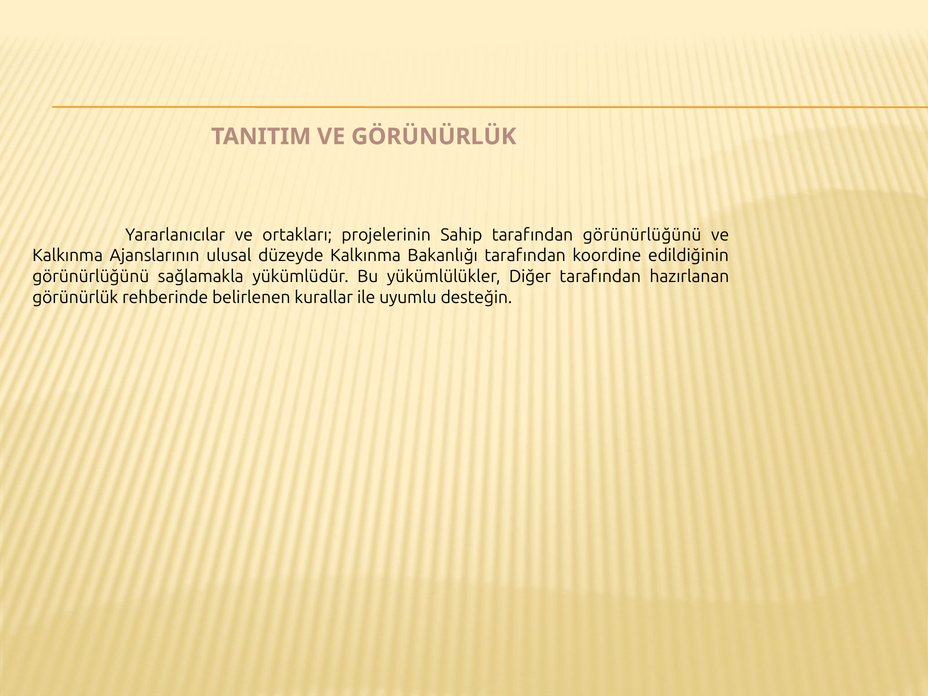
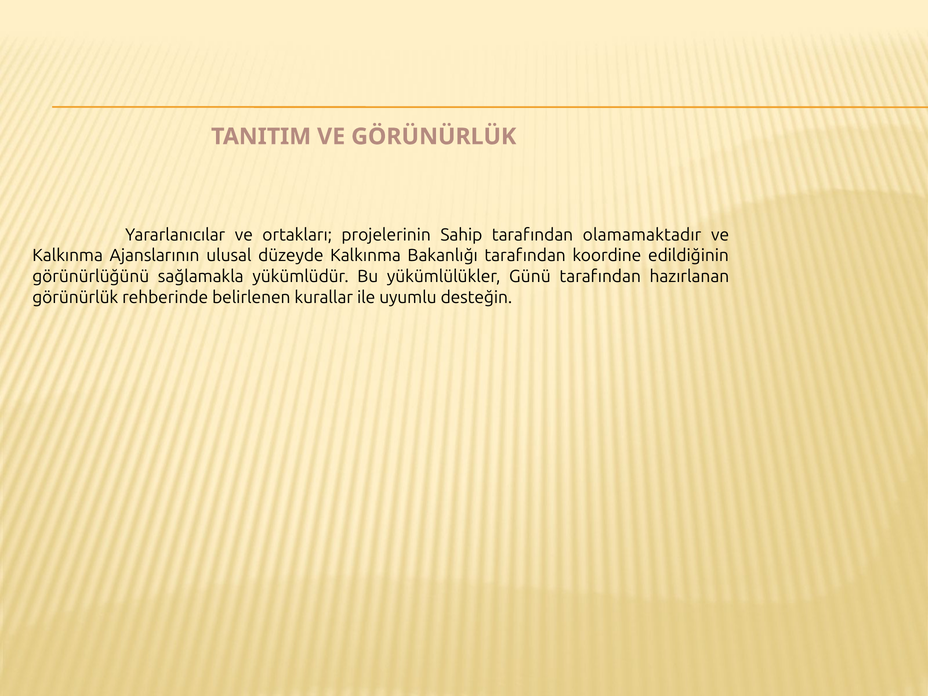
tarafından görünürlüğünü: görünürlüğünü -> olamamaktadır
Diğer: Diğer -> Günü
